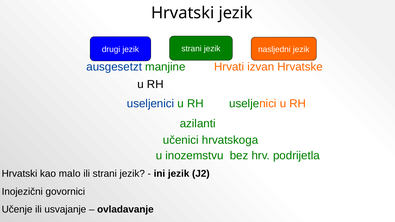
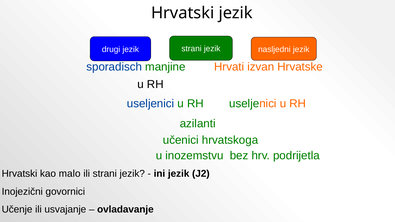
ausgesetzt: ausgesetzt -> sporadisch
